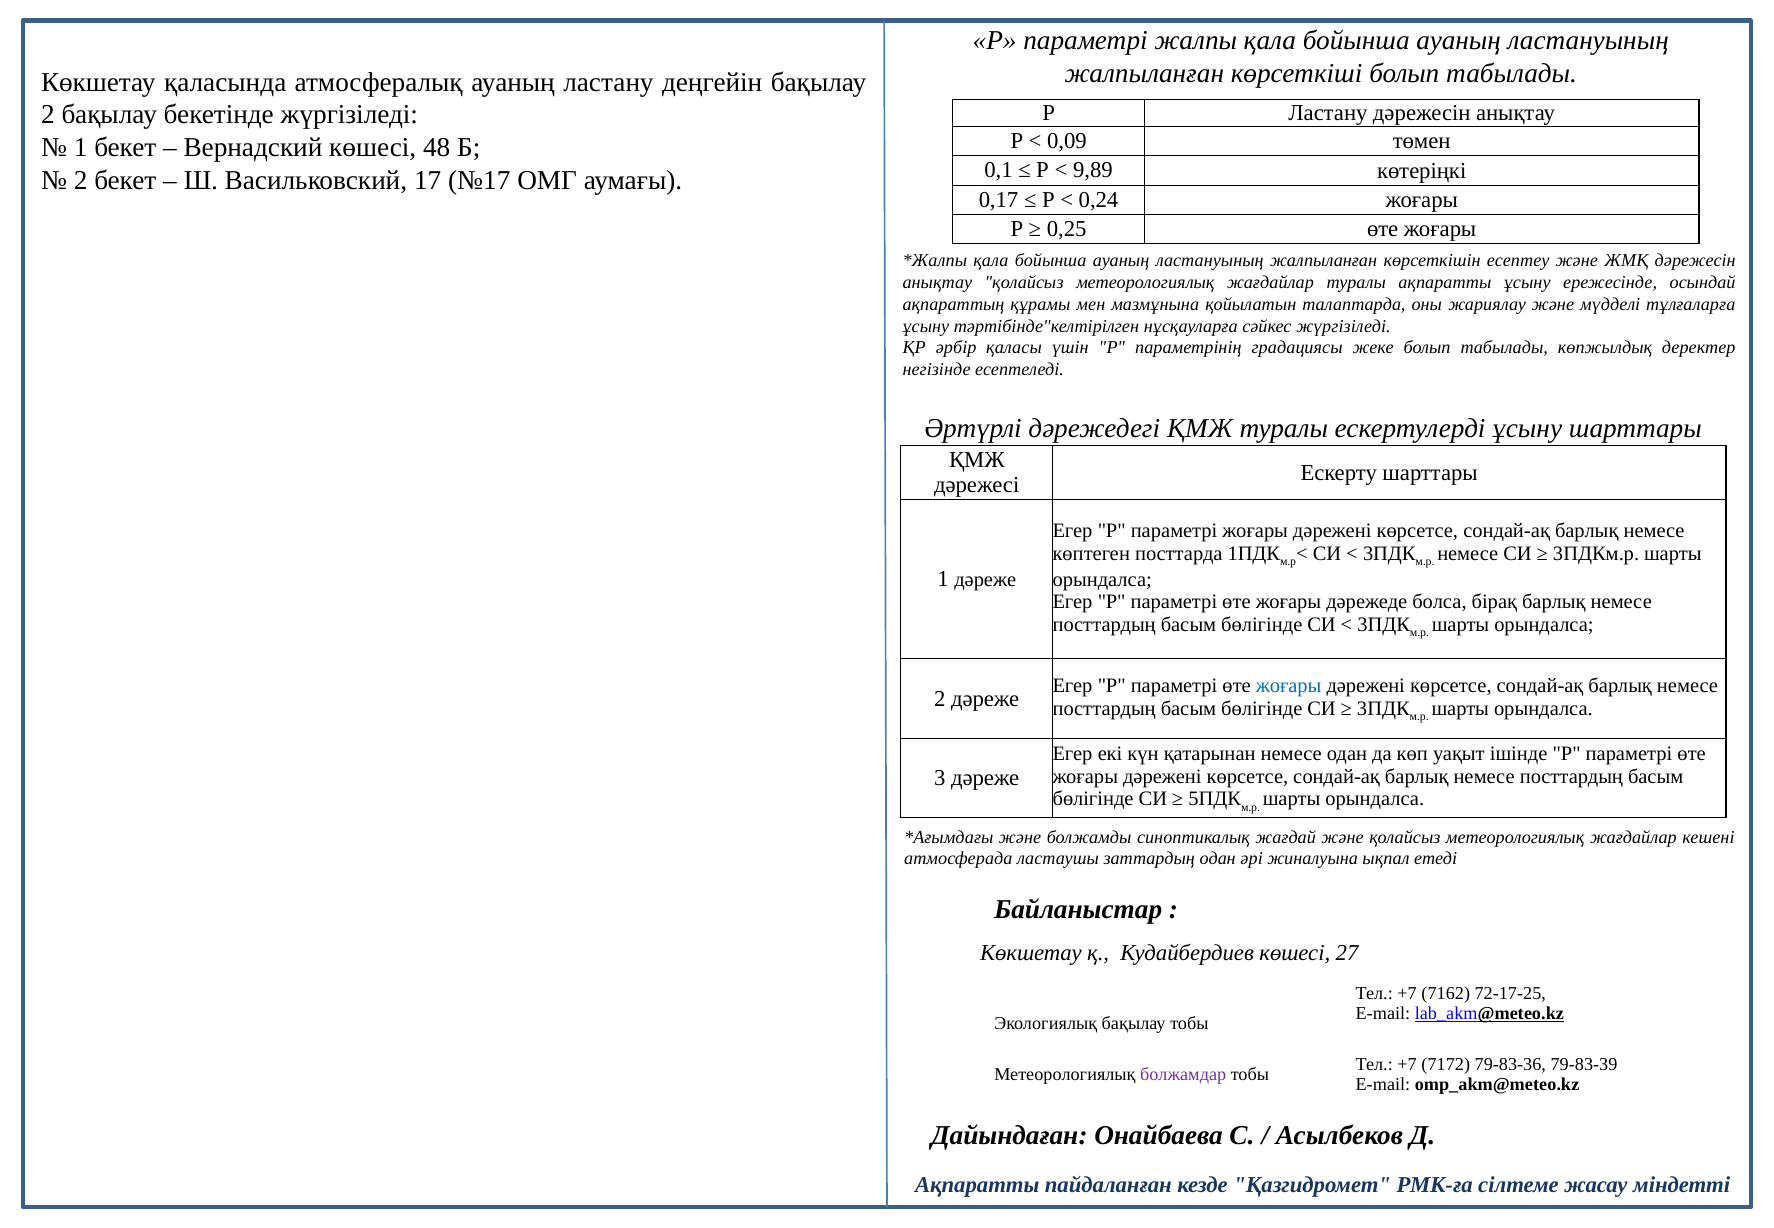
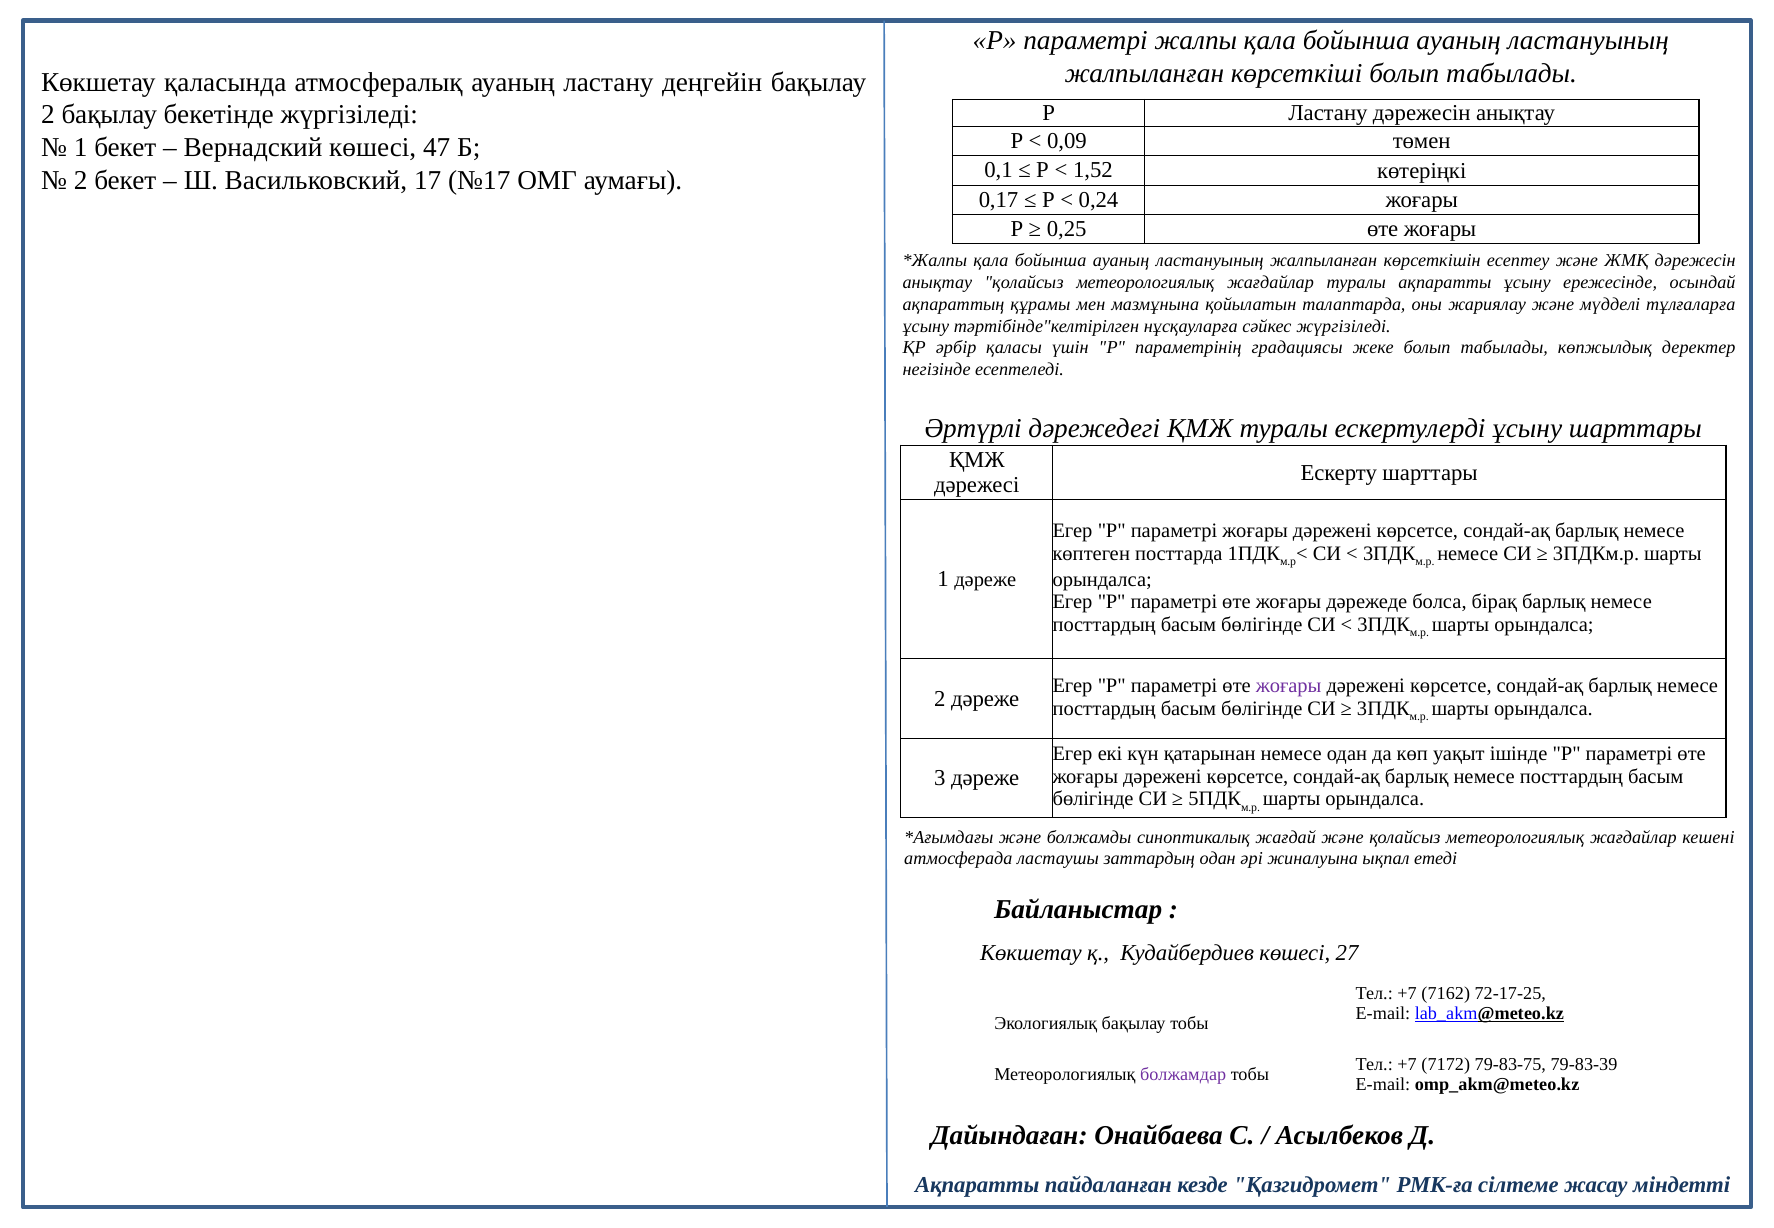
48: 48 -> 47
9,89: 9,89 -> 1,52
жоғары at (1289, 686) colour: blue -> purple
79-83-36: 79-83-36 -> 79-83-75
